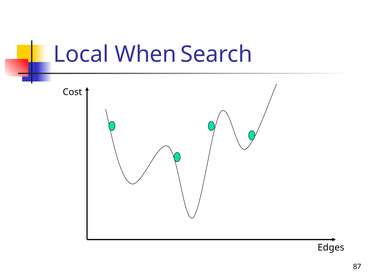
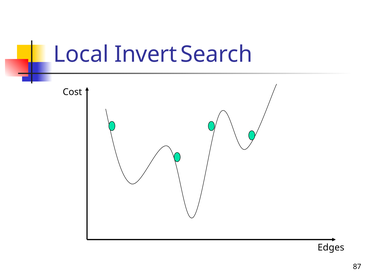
When: When -> Invert
